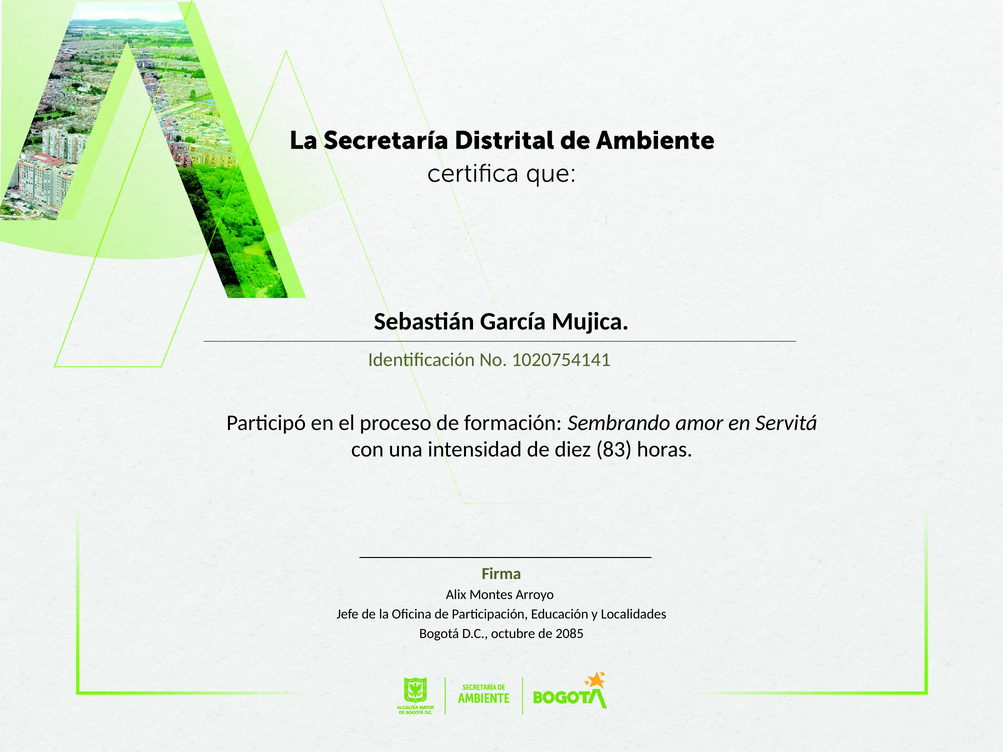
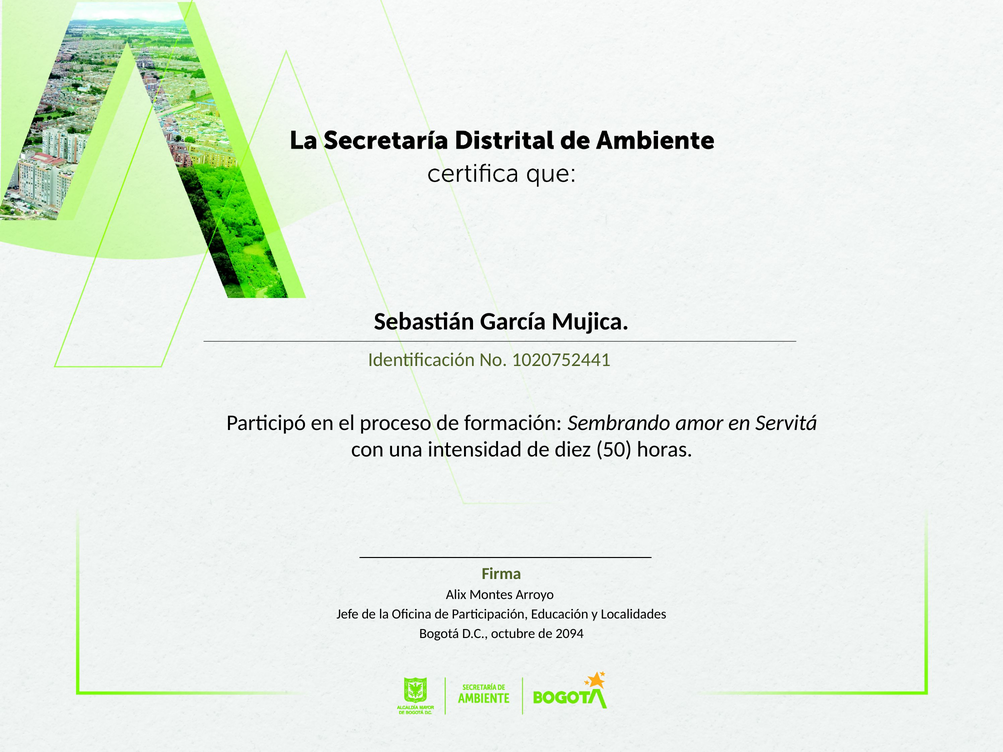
1020754141: 1020754141 -> 1020752441
83: 83 -> 50
2085: 2085 -> 2094
